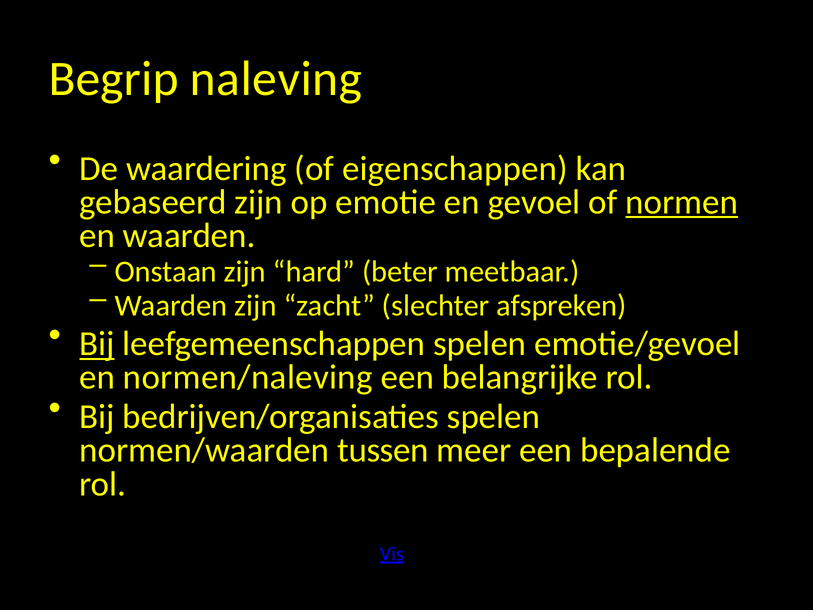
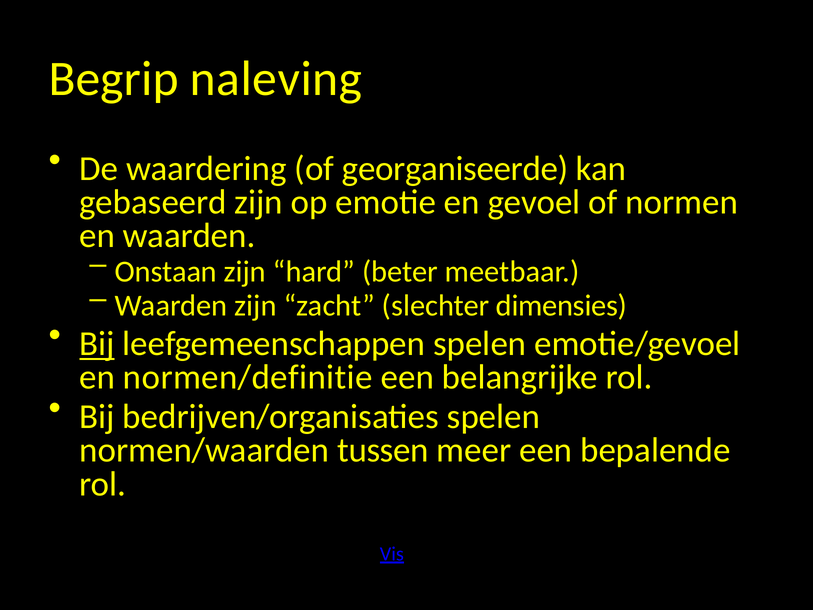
eigenschappen: eigenschappen -> georganiseerde
normen underline: present -> none
afspreken: afspreken -> dimensies
normen/naleving: normen/naleving -> normen/definitie
